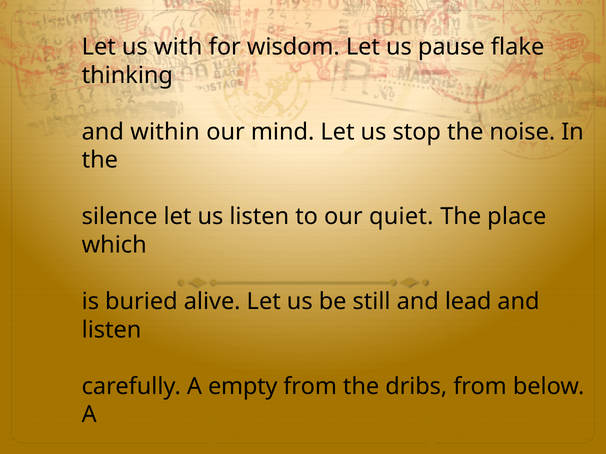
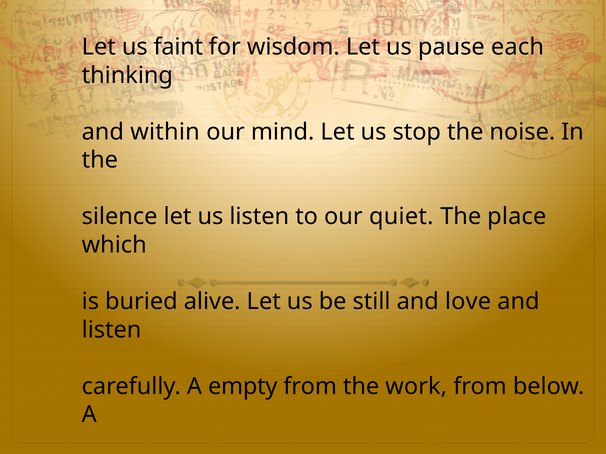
us with: with -> faint
flake: flake -> each
lead: lead -> love
dribs: dribs -> work
